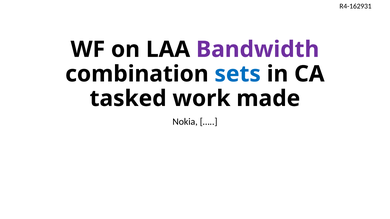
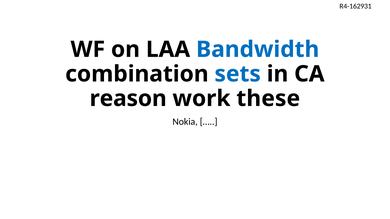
Bandwidth colour: purple -> blue
tasked: tasked -> reason
made: made -> these
